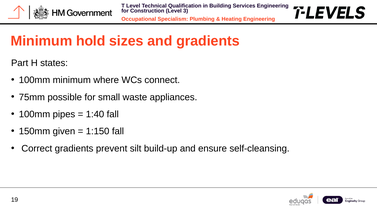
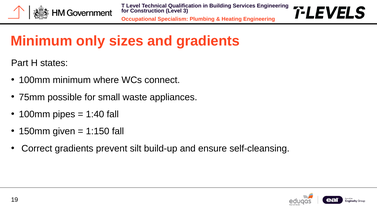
hold: hold -> only
